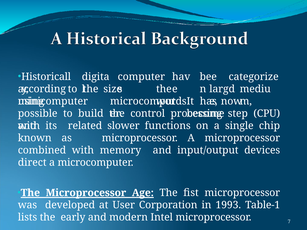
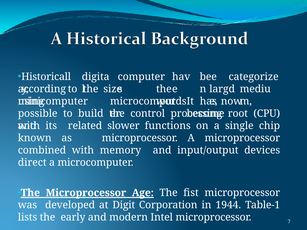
step: step -> root
User: User -> Digit
1993: 1993 -> 1944
